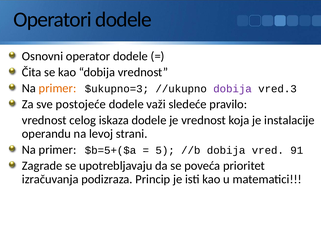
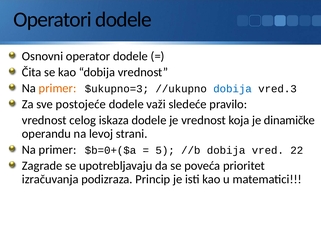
dobija at (233, 89) colour: purple -> blue
instalacije: instalacije -> dinamičke
$b=5+($a: $b=5+($a -> $b=0+($a
91: 91 -> 22
